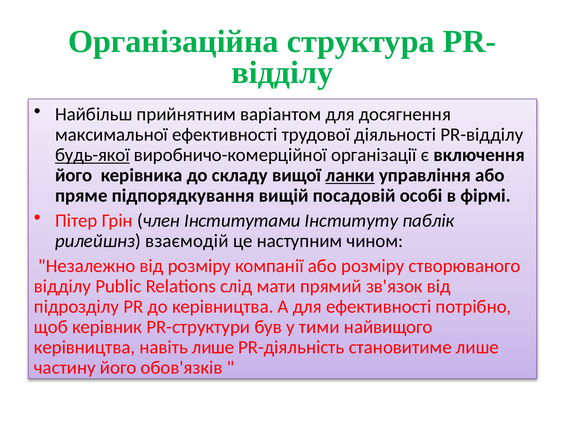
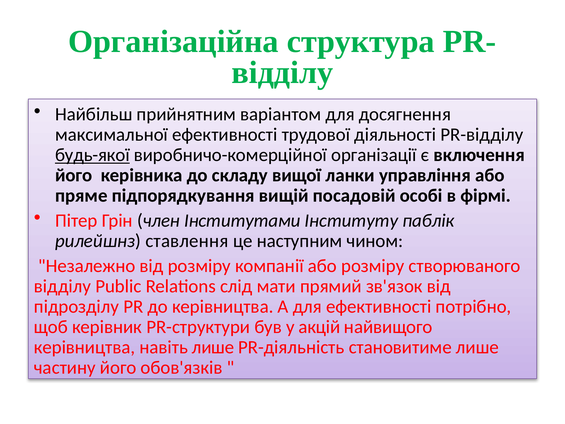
ланки underline: present -> none
взаємодій: взаємодій -> ставлення
тими: тими -> акцій
